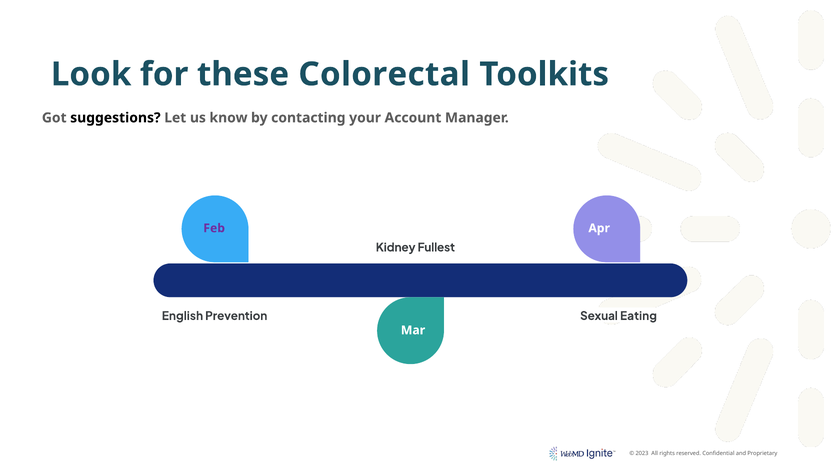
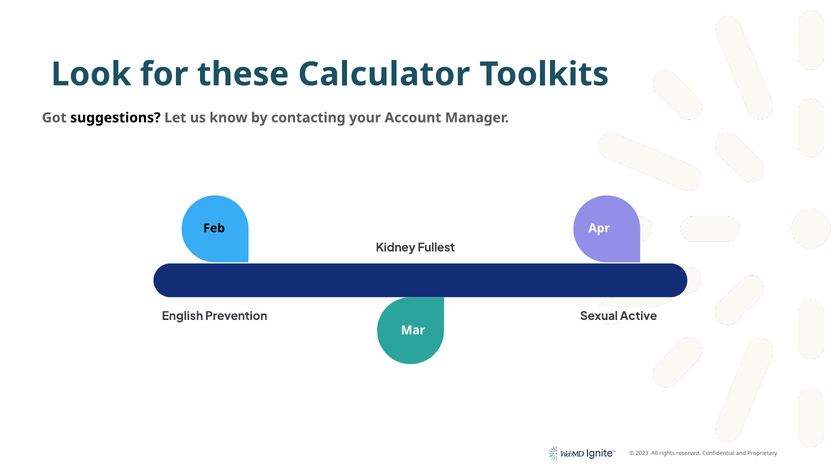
Colorectal: Colorectal -> Calculator
Feb colour: purple -> black
Eating: Eating -> Active
